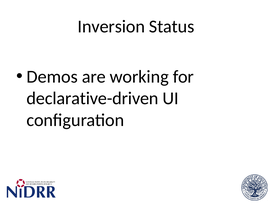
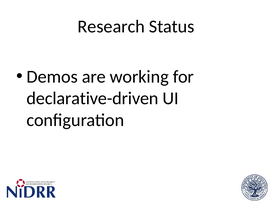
Inversion: Inversion -> Research
